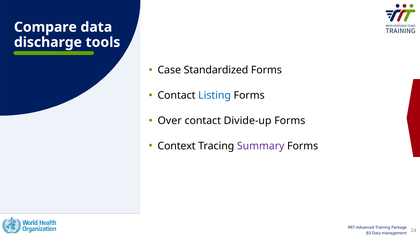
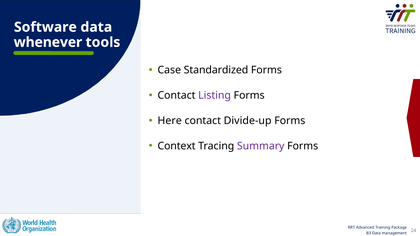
Compare: Compare -> Software
discharge: discharge -> whenever
Listing colour: blue -> purple
Over: Over -> Here
